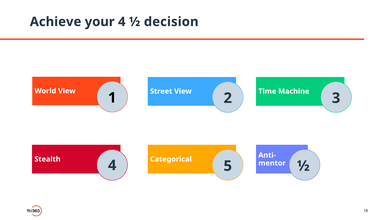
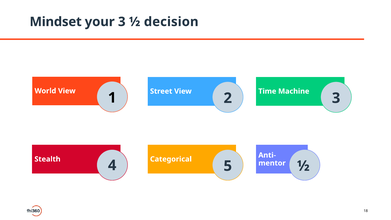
Achieve: Achieve -> Mindset
your 4: 4 -> 3
